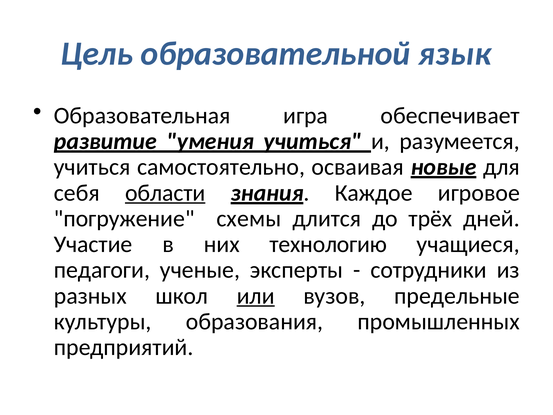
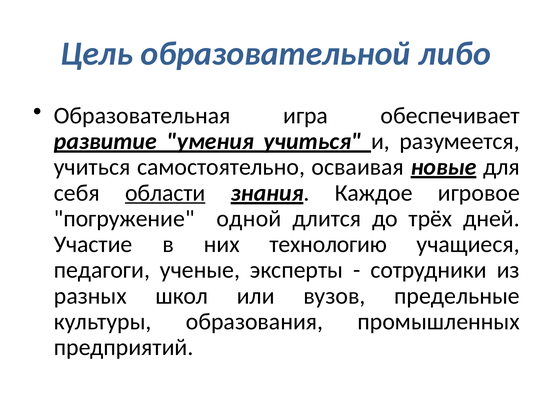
язык: язык -> либо
схемы: схемы -> одной
или underline: present -> none
